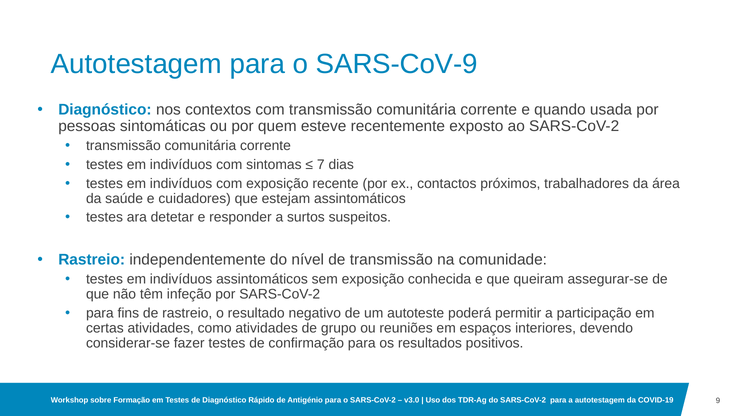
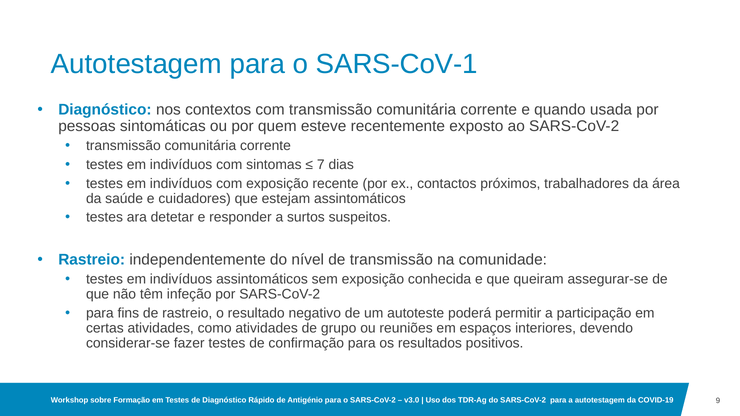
SARS-CoV-9: SARS-CoV-9 -> SARS-CoV-1
